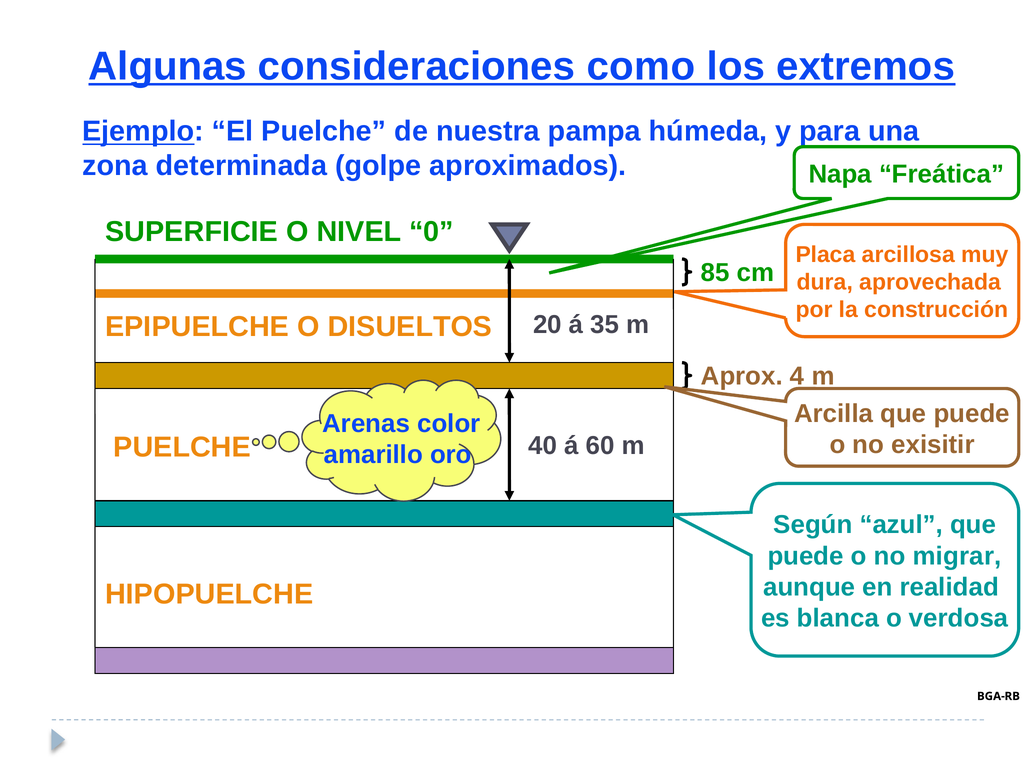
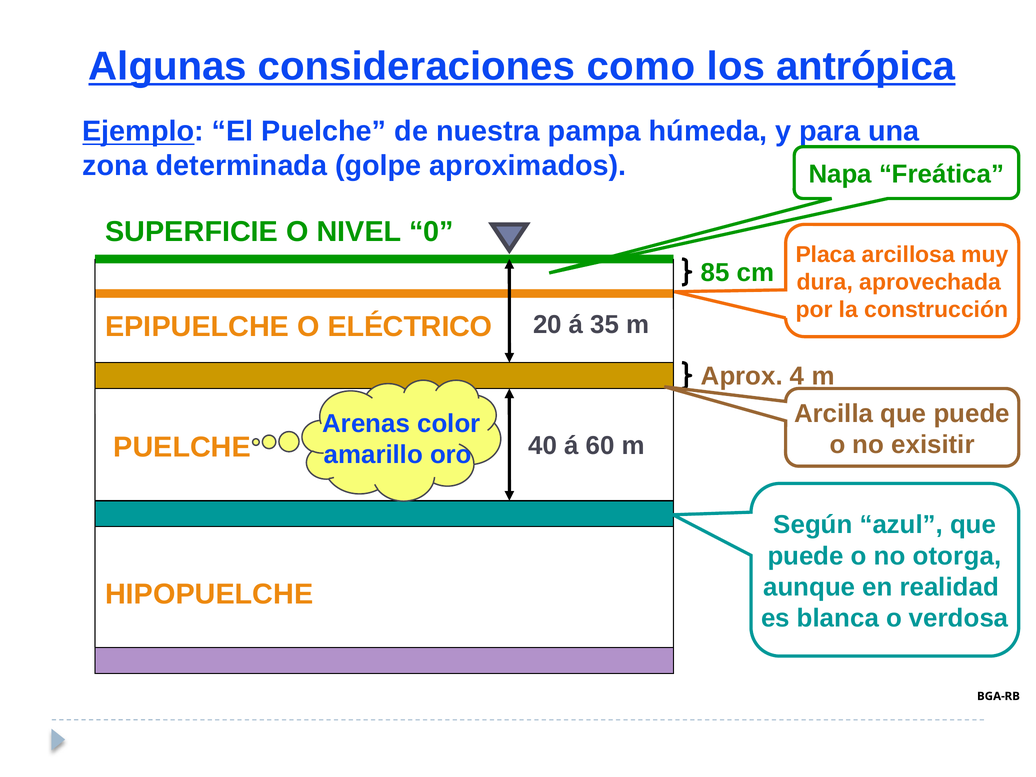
extremos: extremos -> antrópica
DISUELTOS: DISUELTOS -> ELÉCTRICO
migrar: migrar -> otorga
